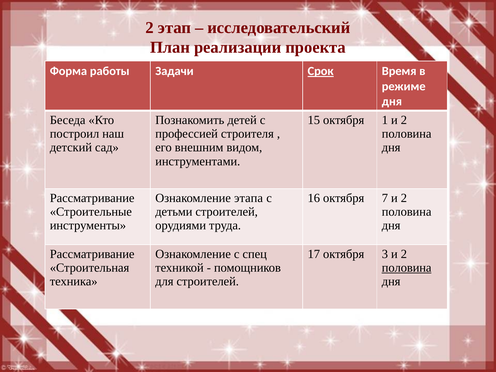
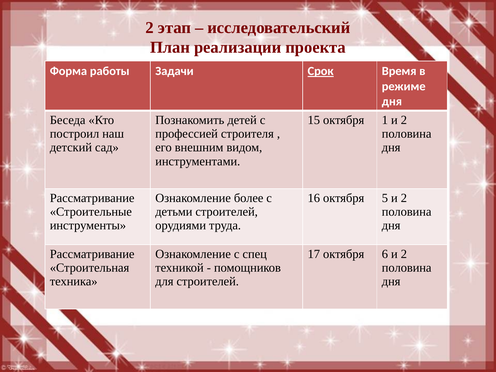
этапа: этапа -> более
7: 7 -> 5
3: 3 -> 6
половина at (407, 268) underline: present -> none
